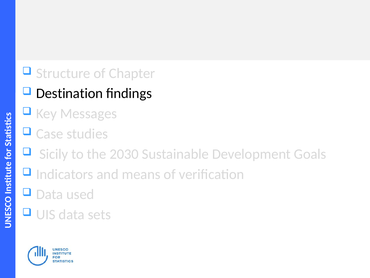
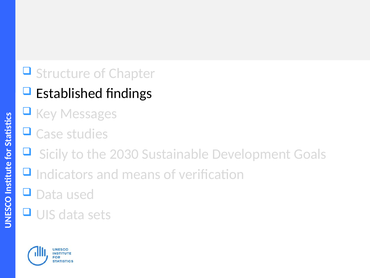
Destination: Destination -> Established
